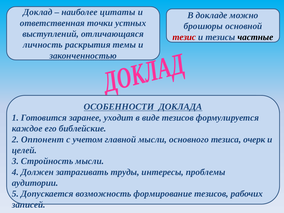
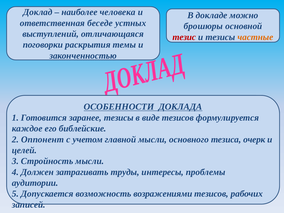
цитаты: цитаты -> человека
точки: точки -> беседе
частные colour: black -> orange
личность: личность -> поговорки
заранее уходит: уходит -> тезисы
формирование: формирование -> возражениями
